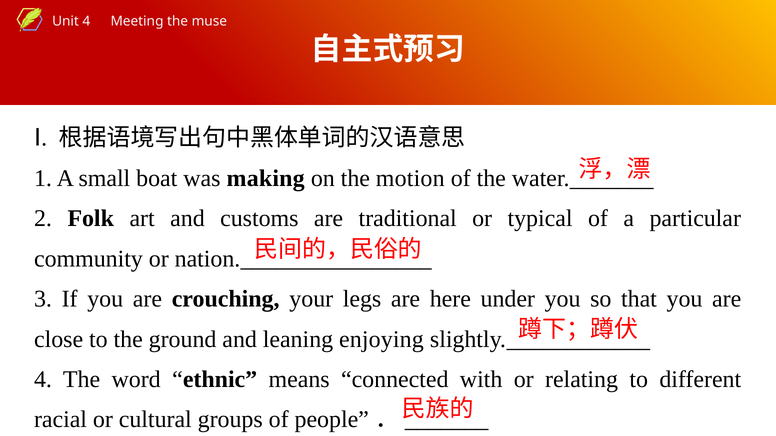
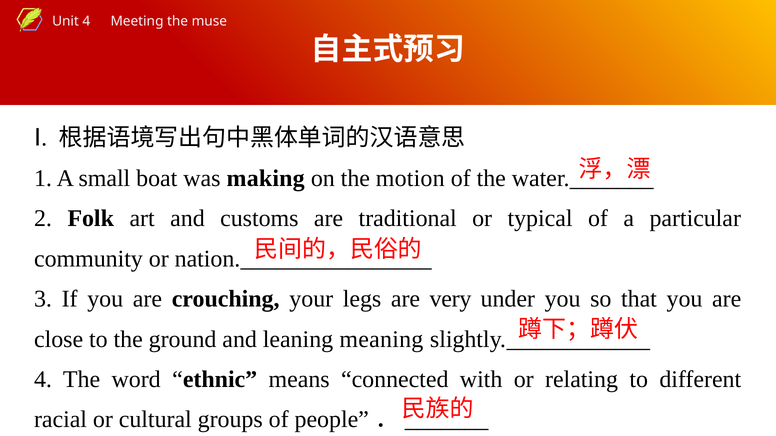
here: here -> very
enjoying: enjoying -> meaning
